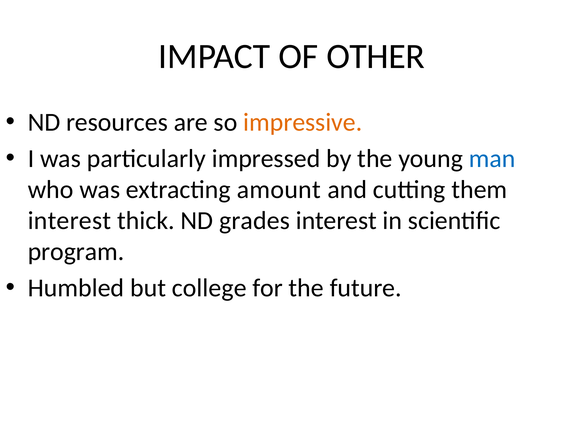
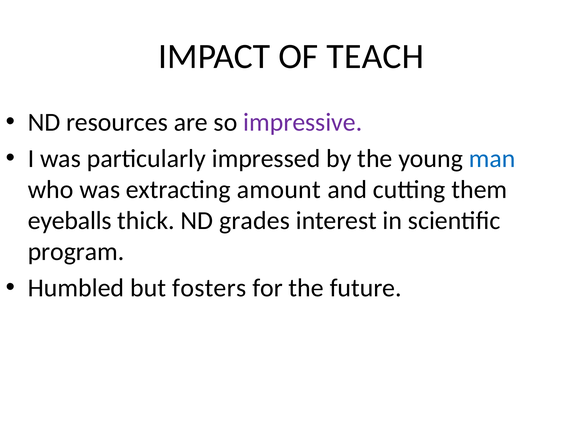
OTHER: OTHER -> TEACH
impressive colour: orange -> purple
interest at (69, 221): interest -> eyeballs
college: college -> fosters
